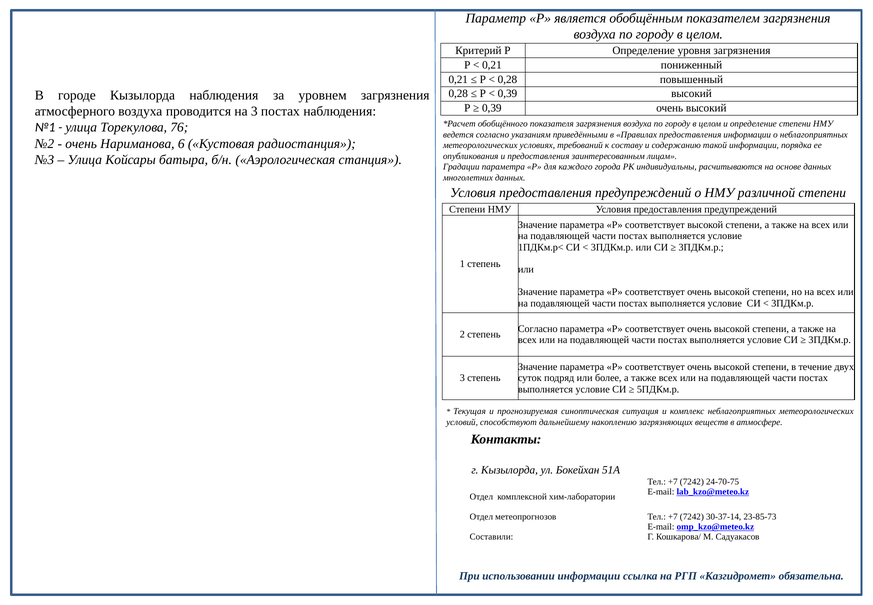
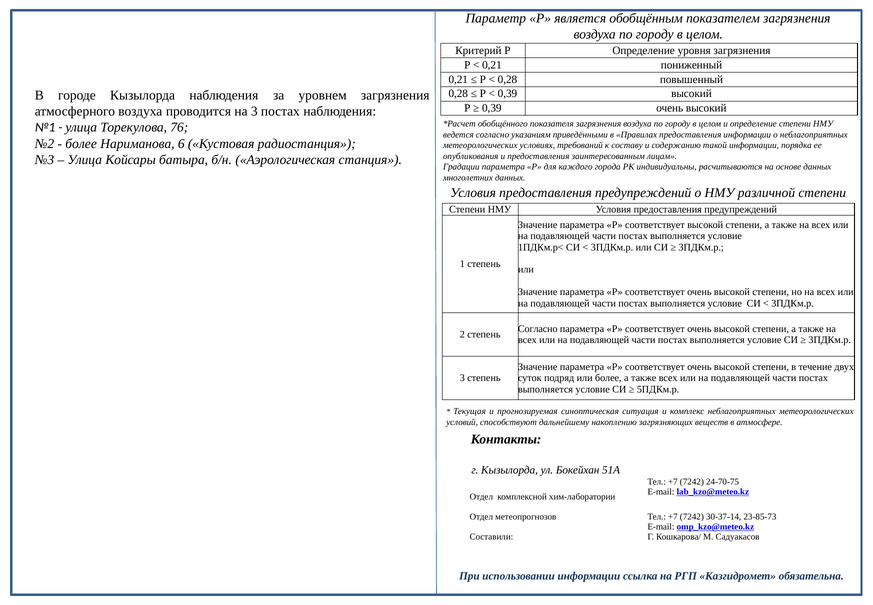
очень at (81, 143): очень -> более
